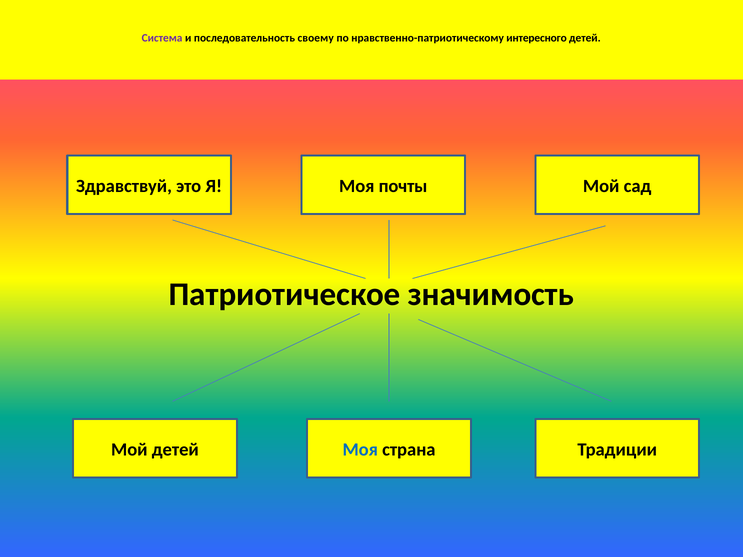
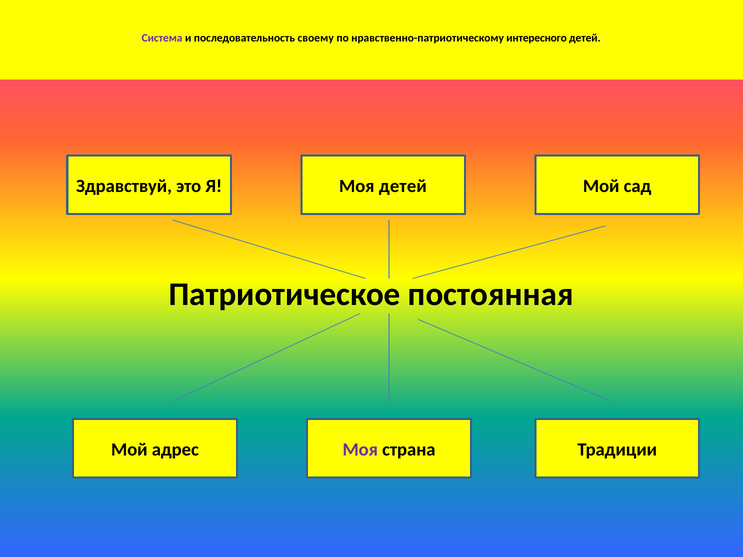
Моя почты: почты -> детей
значимость: значимость -> постоянная
Мой детей: детей -> адрес
Моя at (360, 450) colour: blue -> purple
